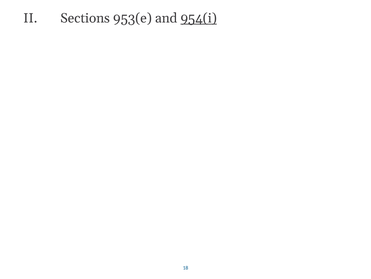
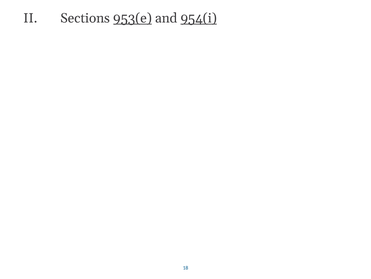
953(e underline: none -> present
